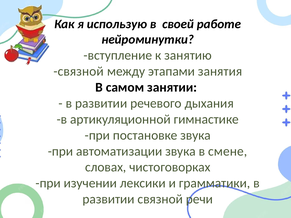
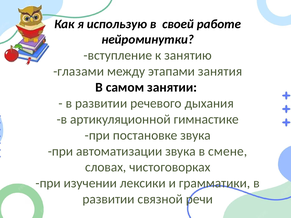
связной at (79, 71): связной -> глазами
